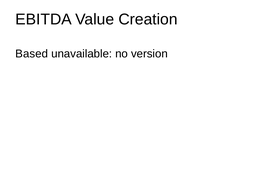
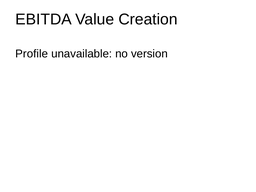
Based: Based -> Profile
